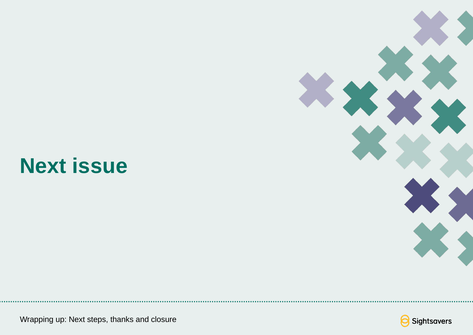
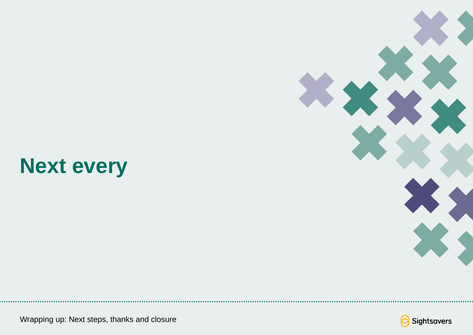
issue: issue -> every
